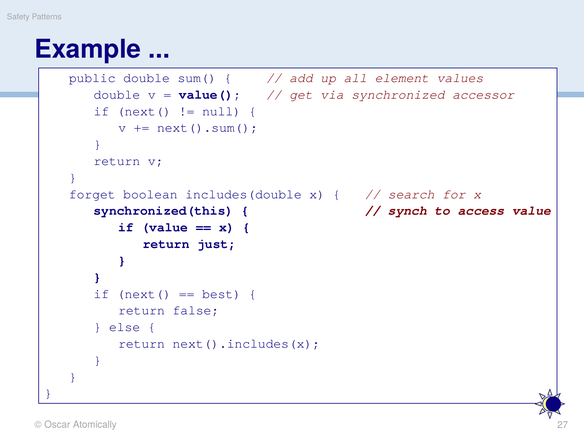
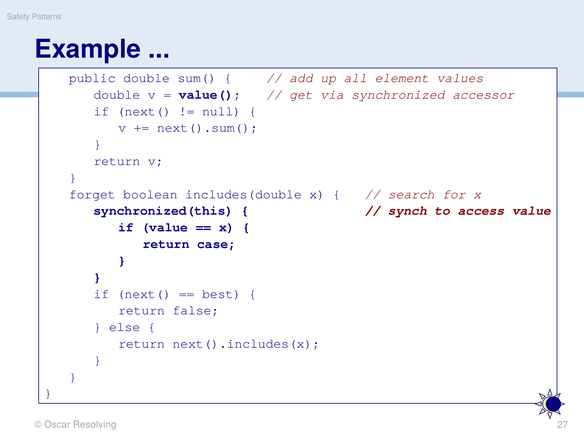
just: just -> case
Atomically: Atomically -> Resolving
